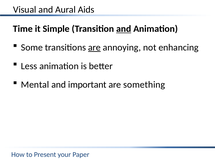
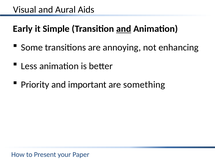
Time: Time -> Early
are at (94, 47) underline: present -> none
Mental: Mental -> Priority
